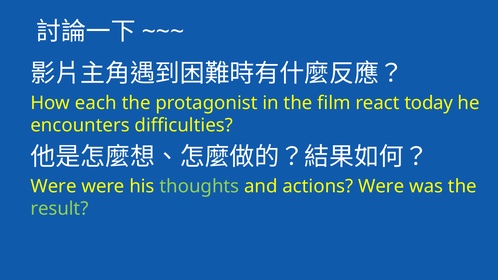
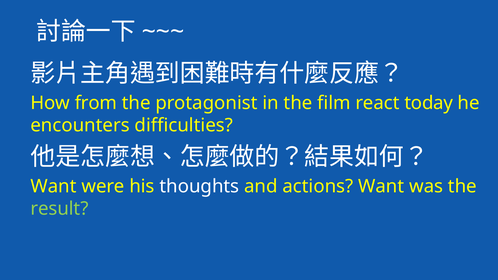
each: each -> from
Were at (53, 186): Were -> Want
thoughts colour: light green -> white
actions Were: Were -> Want
